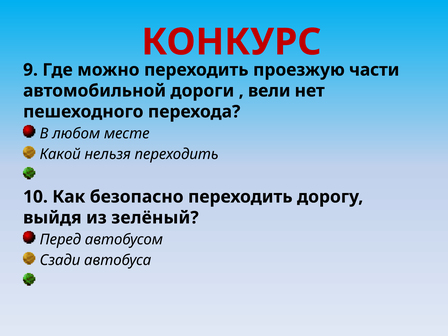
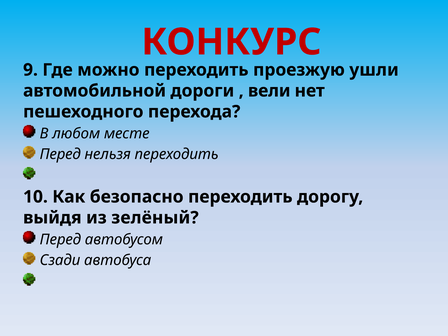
части: части -> ушли
Какой at (60, 154): Какой -> Перед
